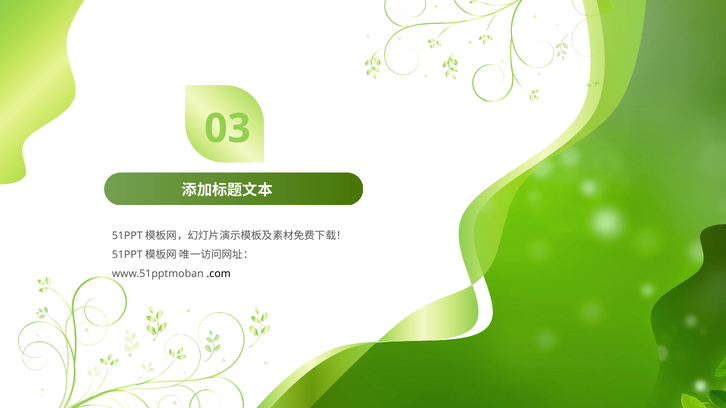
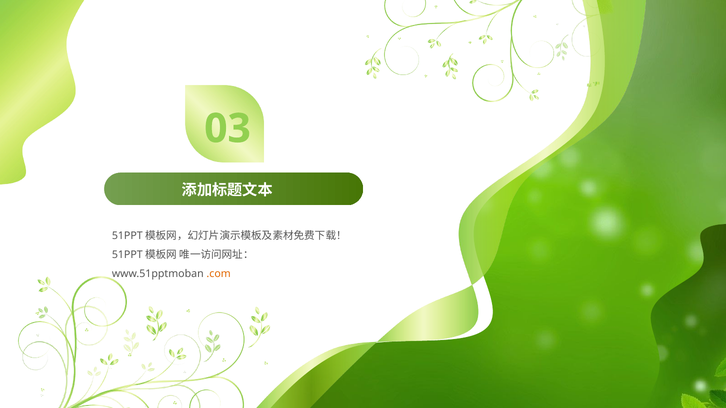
.com colour: black -> orange
